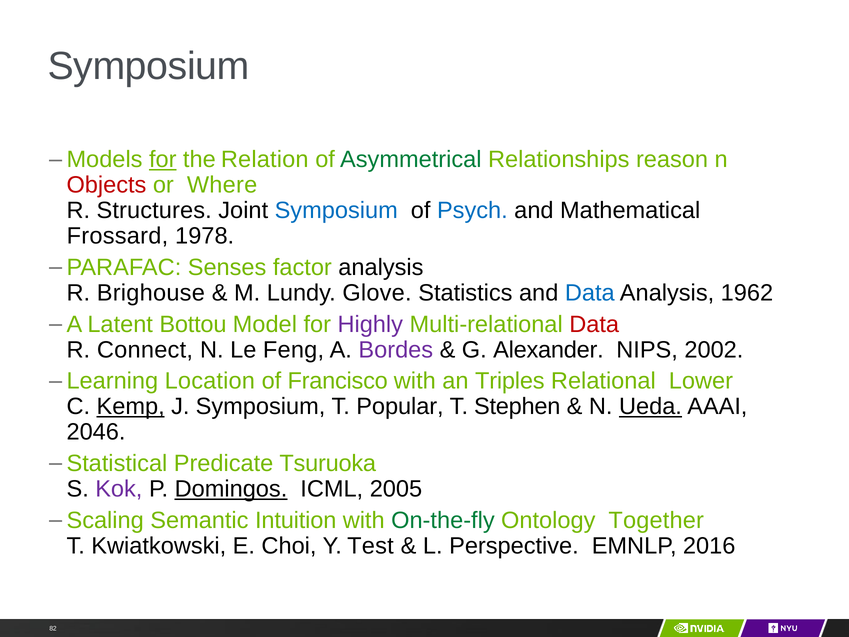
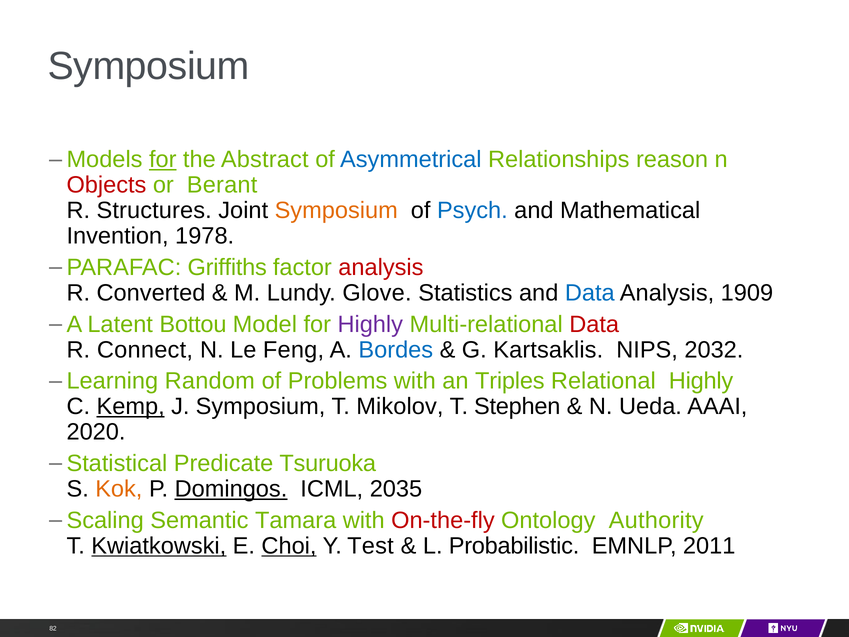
Relation: Relation -> Abstract
Asymmetrical colour: green -> blue
Where: Where -> Berant
Symposium at (336, 211) colour: blue -> orange
Frossard: Frossard -> Invention
Senses: Senses -> Griffiths
analysis at (381, 267) colour: black -> red
Brighouse: Brighouse -> Converted
1962: 1962 -> 1909
Bordes colour: purple -> blue
Alexander: Alexander -> Kartsaklis
2002: 2002 -> 2032
Location: Location -> Random
Francisco: Francisco -> Problems
Relational Lower: Lower -> Highly
Popular: Popular -> Mikolov
Ueda underline: present -> none
2046: 2046 -> 2020
Kok colour: purple -> orange
2005: 2005 -> 2035
Intuition: Intuition -> Tamara
On-the-fly colour: green -> red
Together: Together -> Authority
Kwiatkowski underline: none -> present
Choi underline: none -> present
Perspective: Perspective -> Probabilistic
2016: 2016 -> 2011
